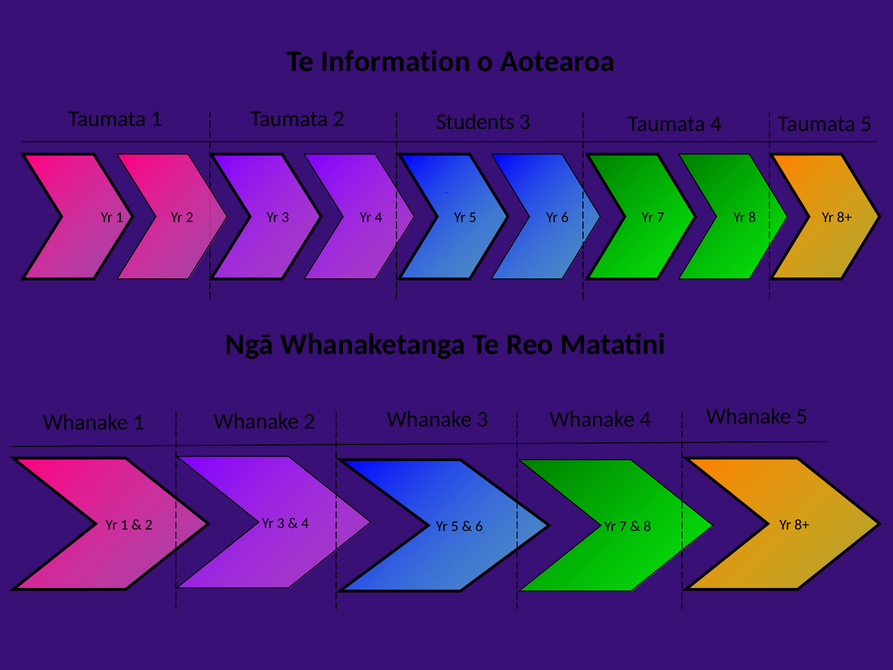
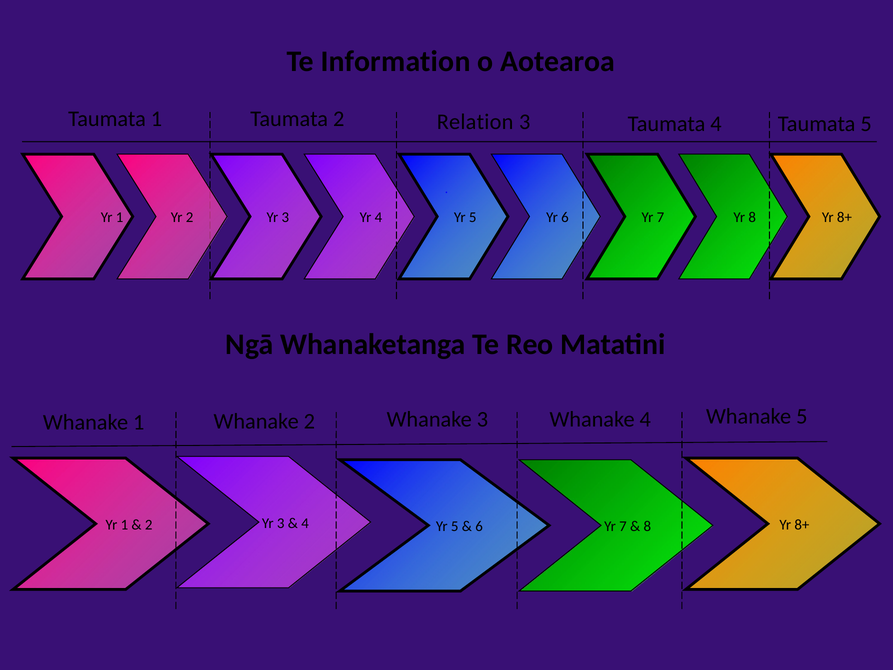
Students: Students -> Relation
